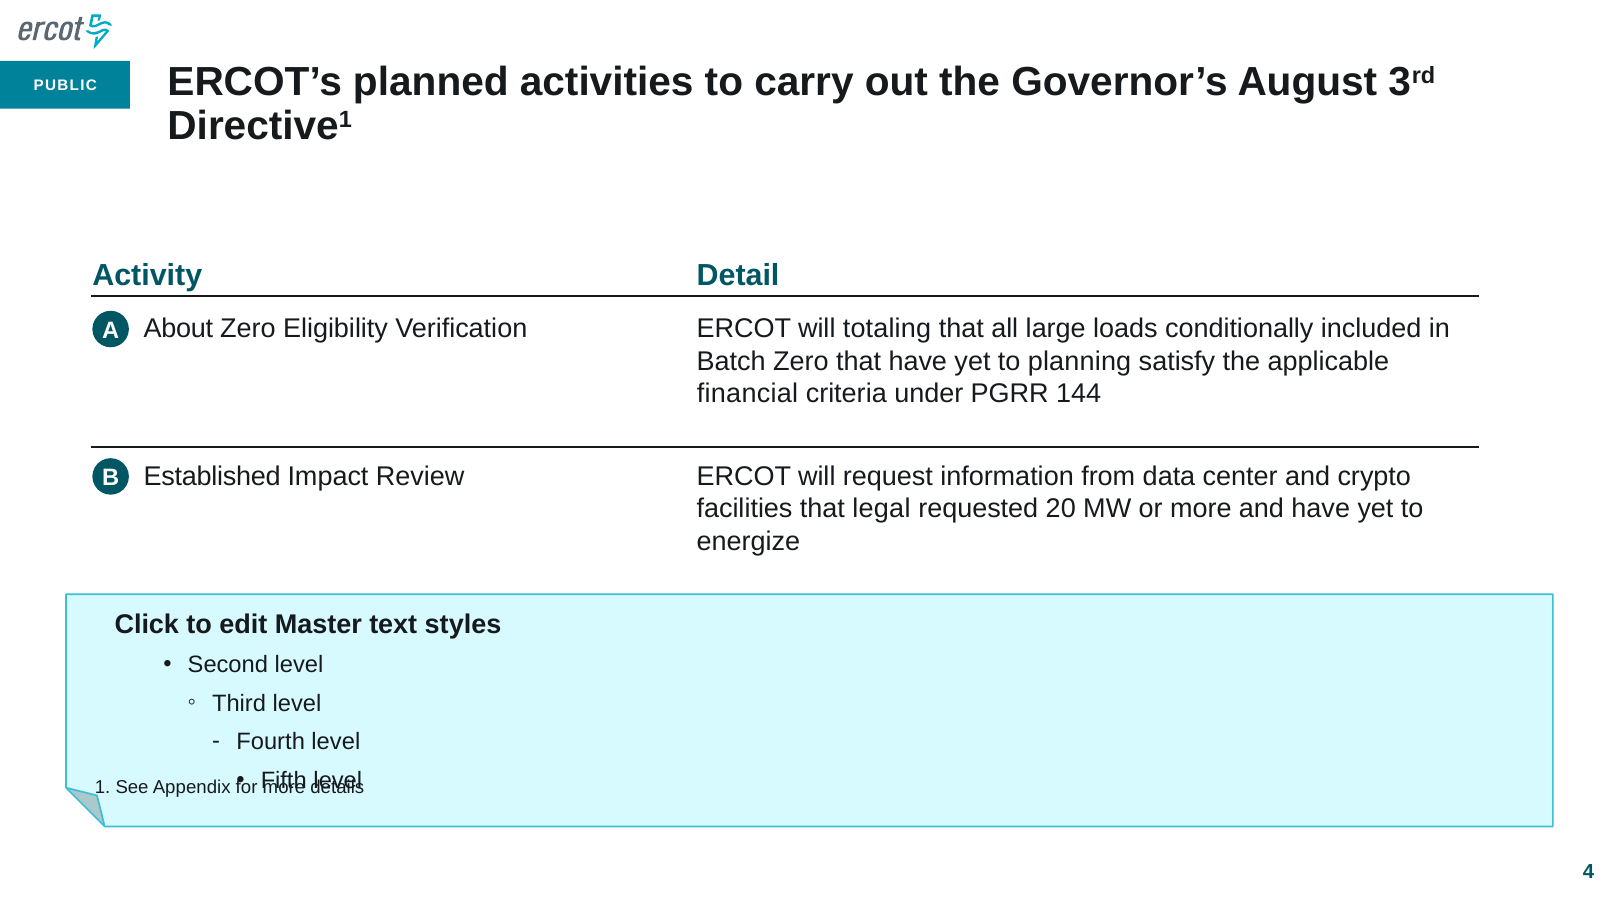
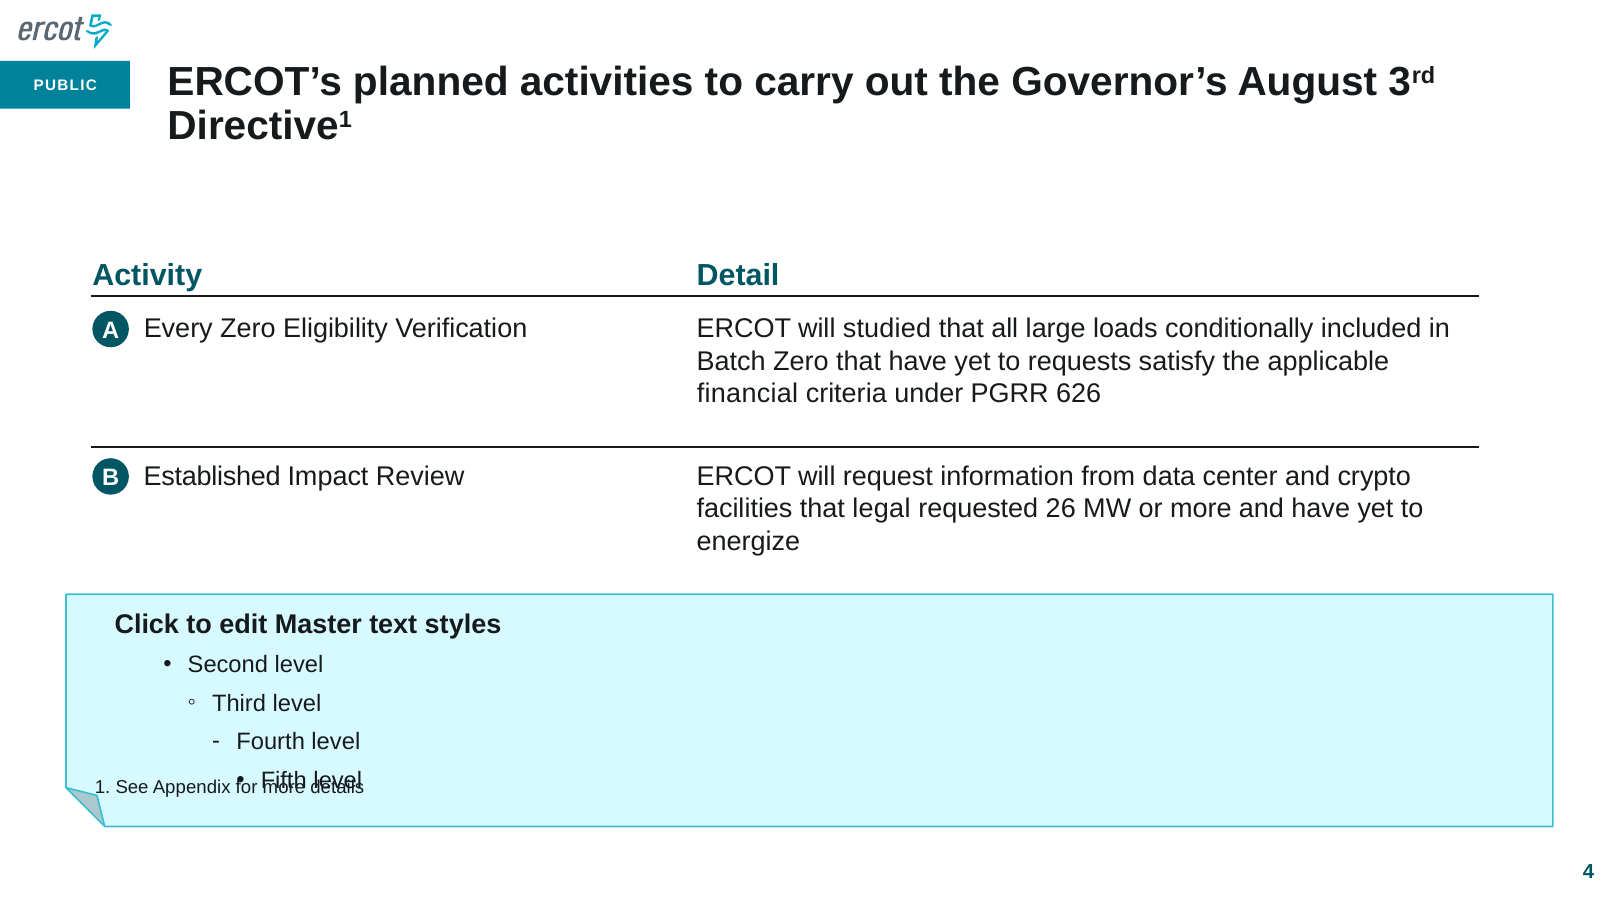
About: About -> Every
totaling: totaling -> studied
planning: planning -> requests
144: 144 -> 626
20: 20 -> 26
